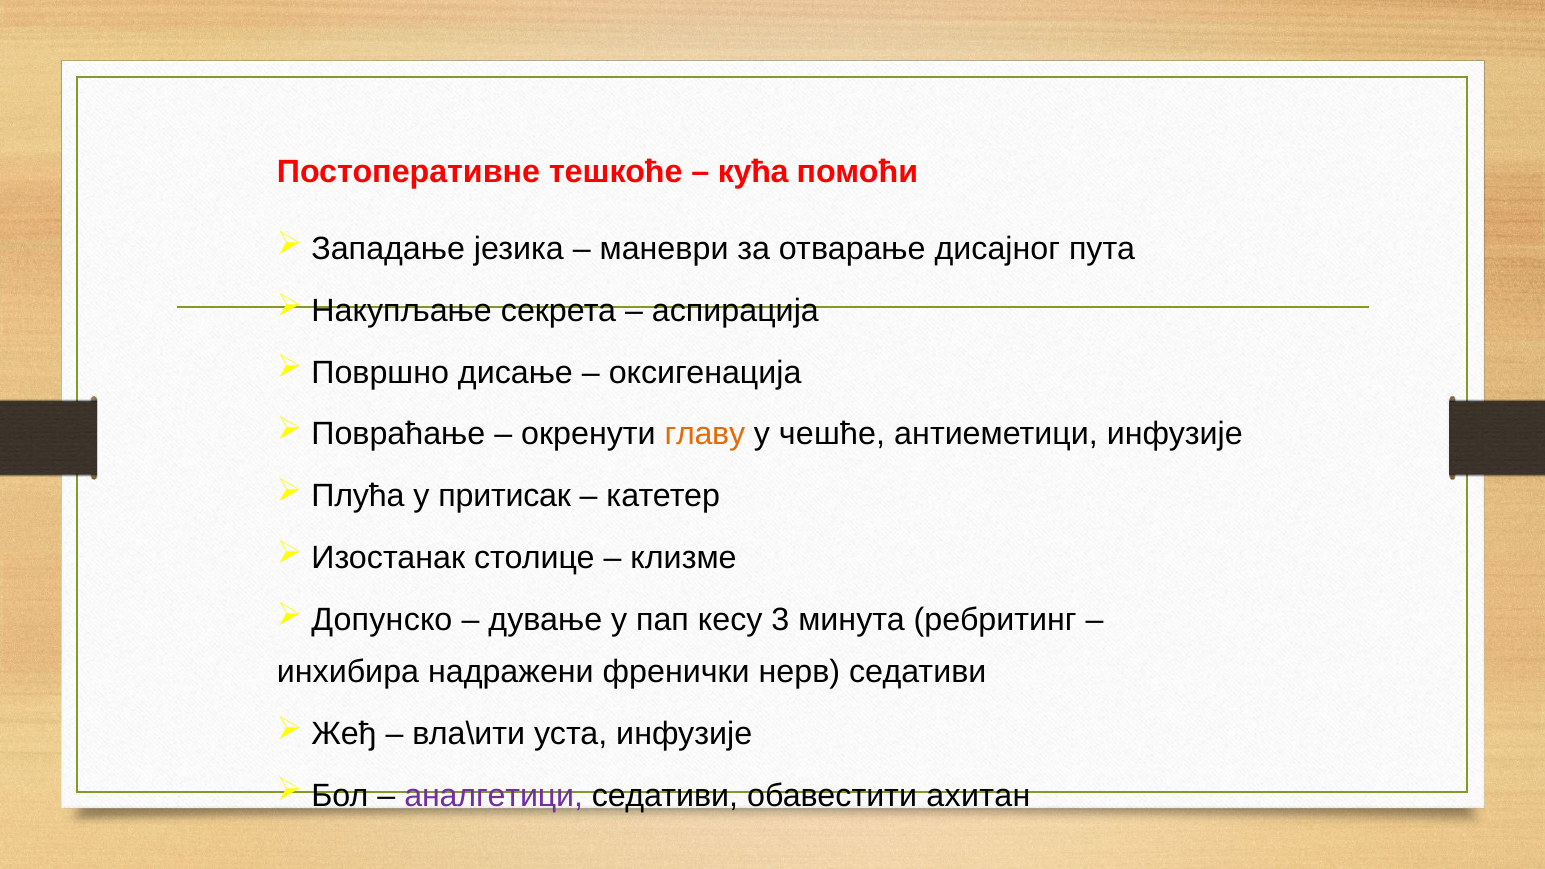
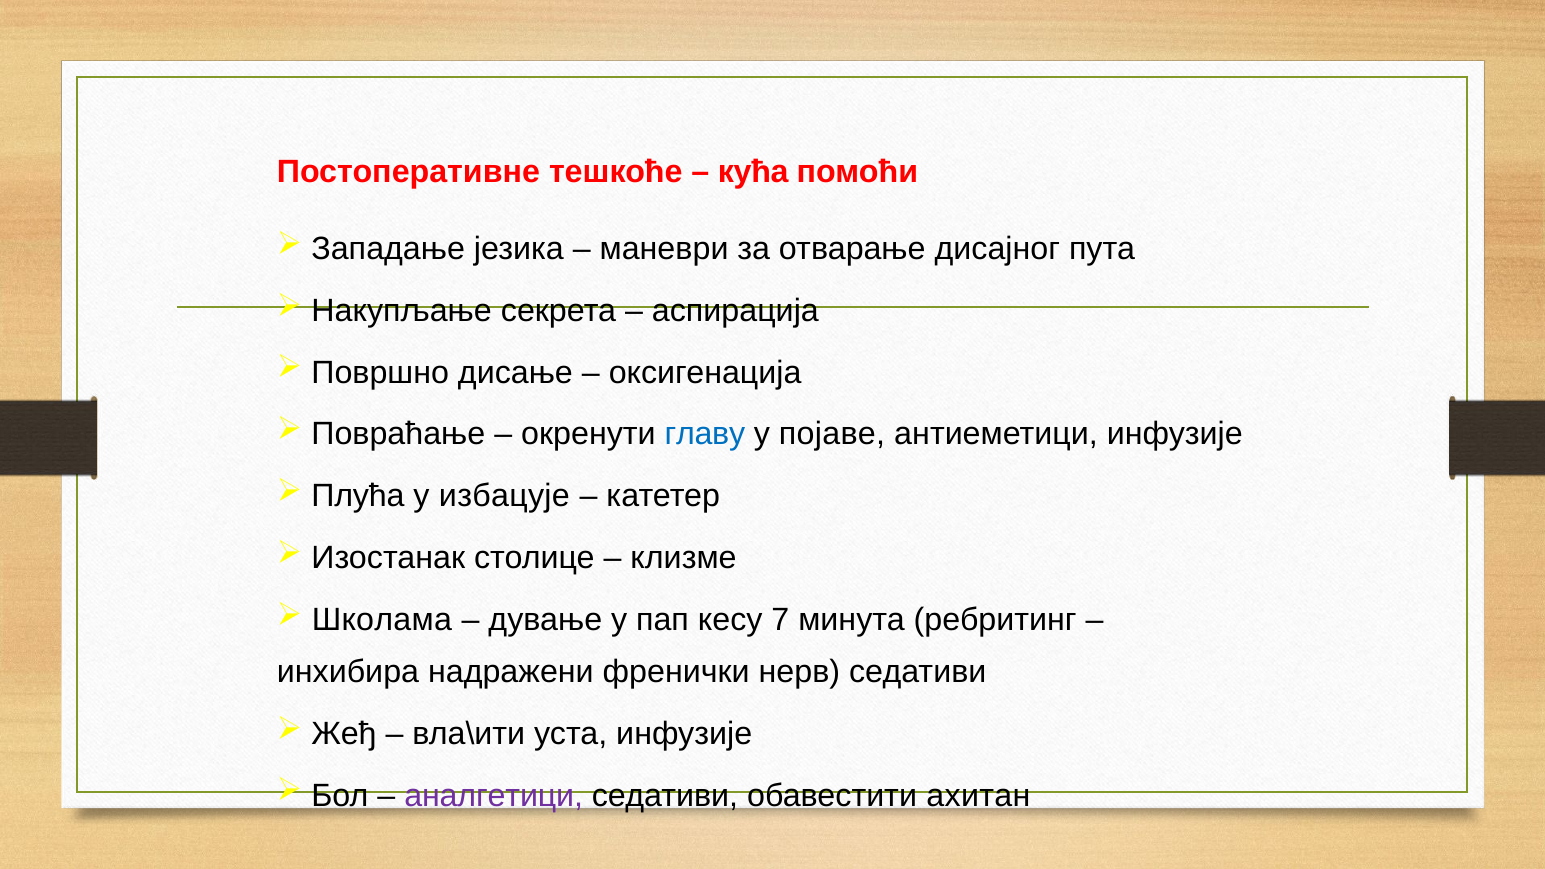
главу colour: orange -> blue
чешће: чешће -> појаве
притисак: притисак -> избацује
Допунско: Допунско -> Школама
3: 3 -> 7
